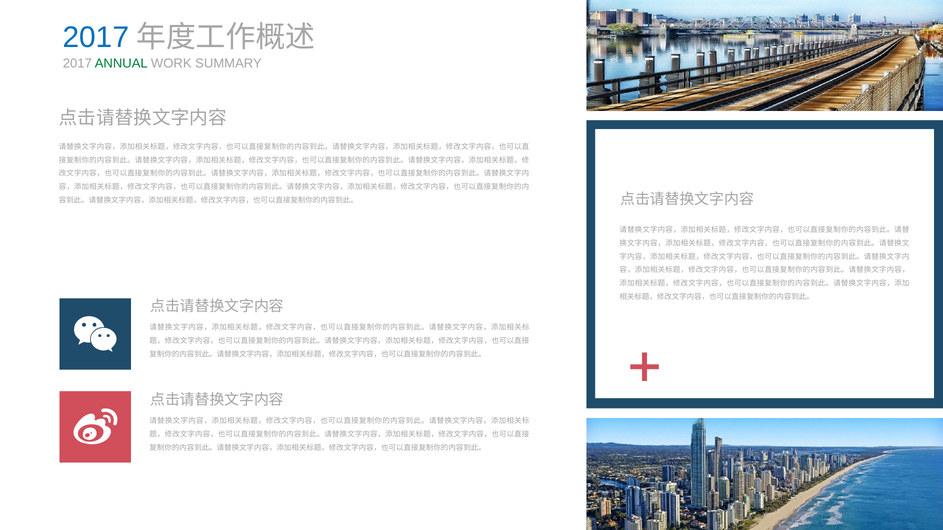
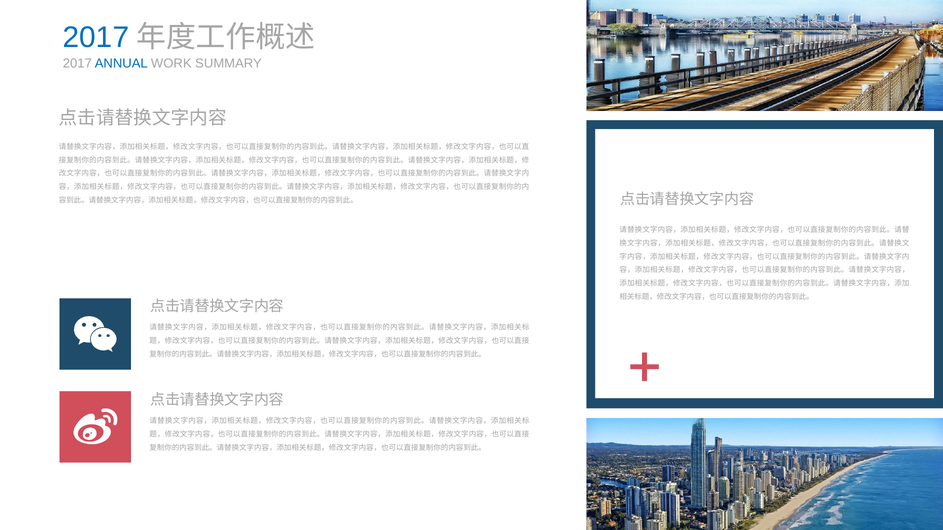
ANNUAL colour: green -> blue
